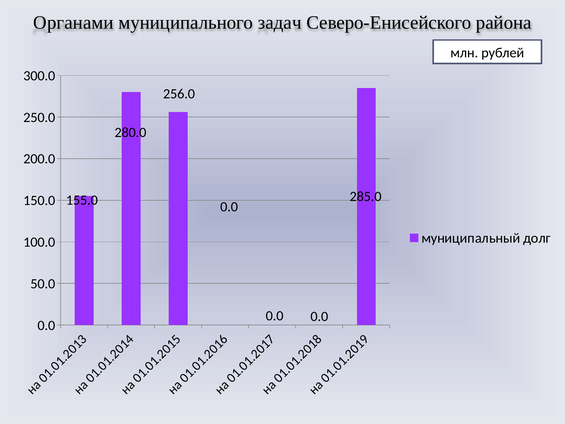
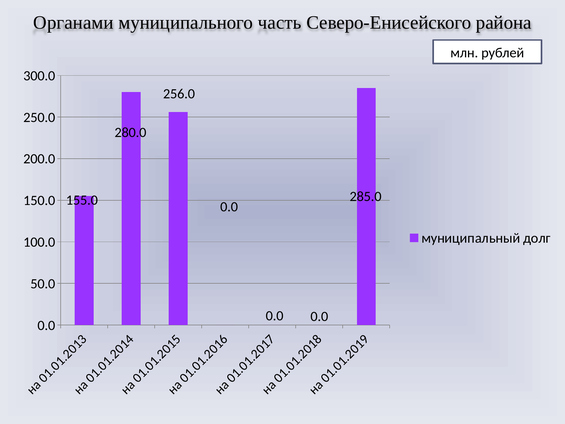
задач: задач -> часть
